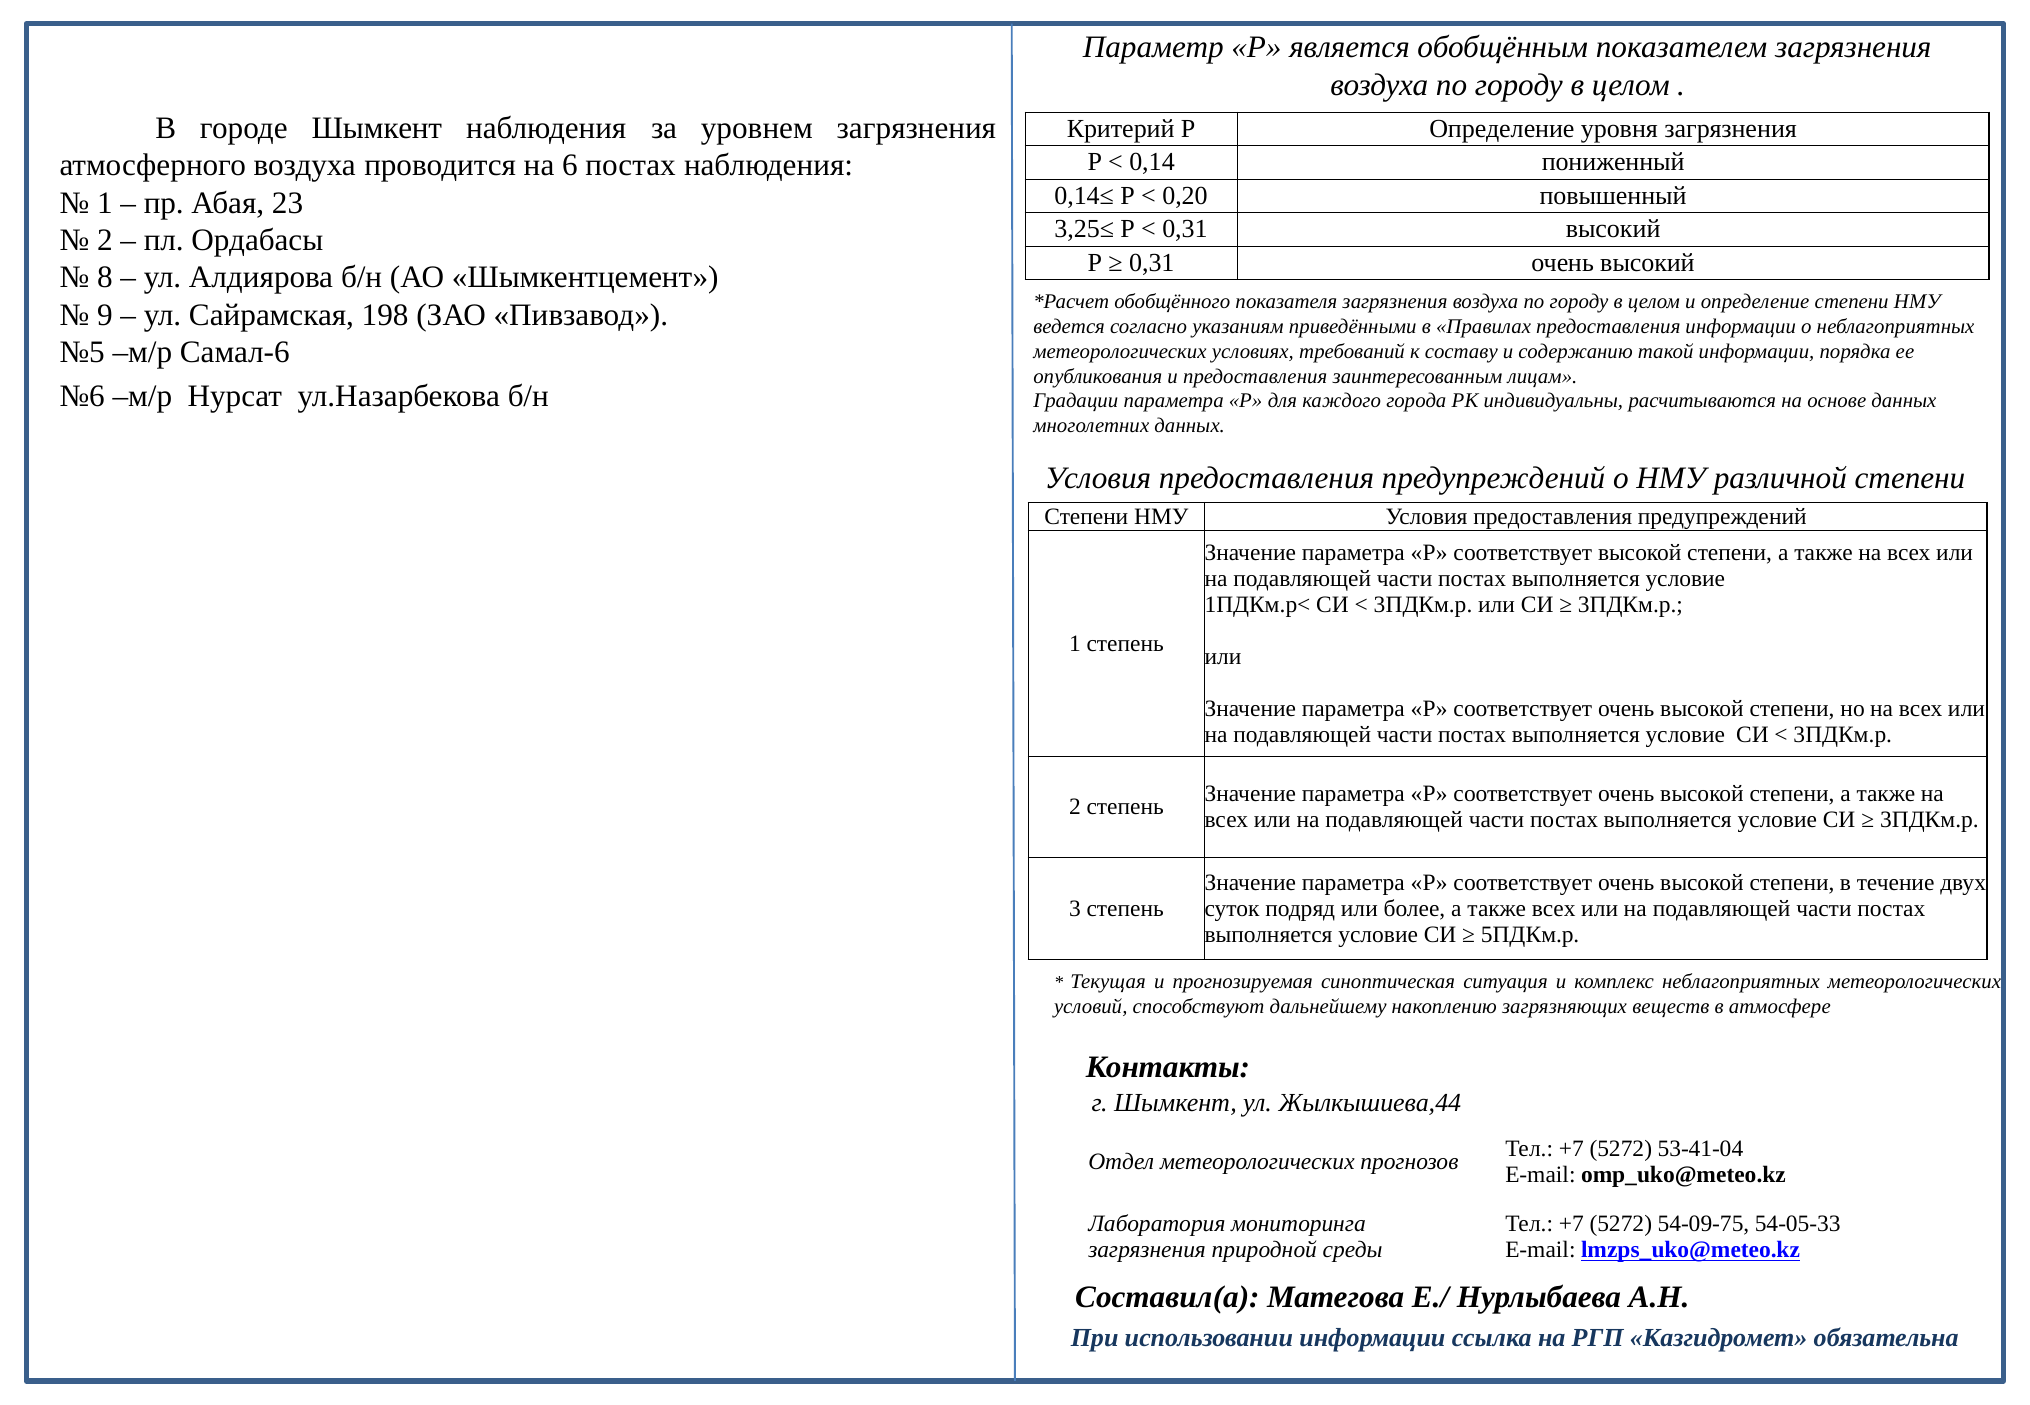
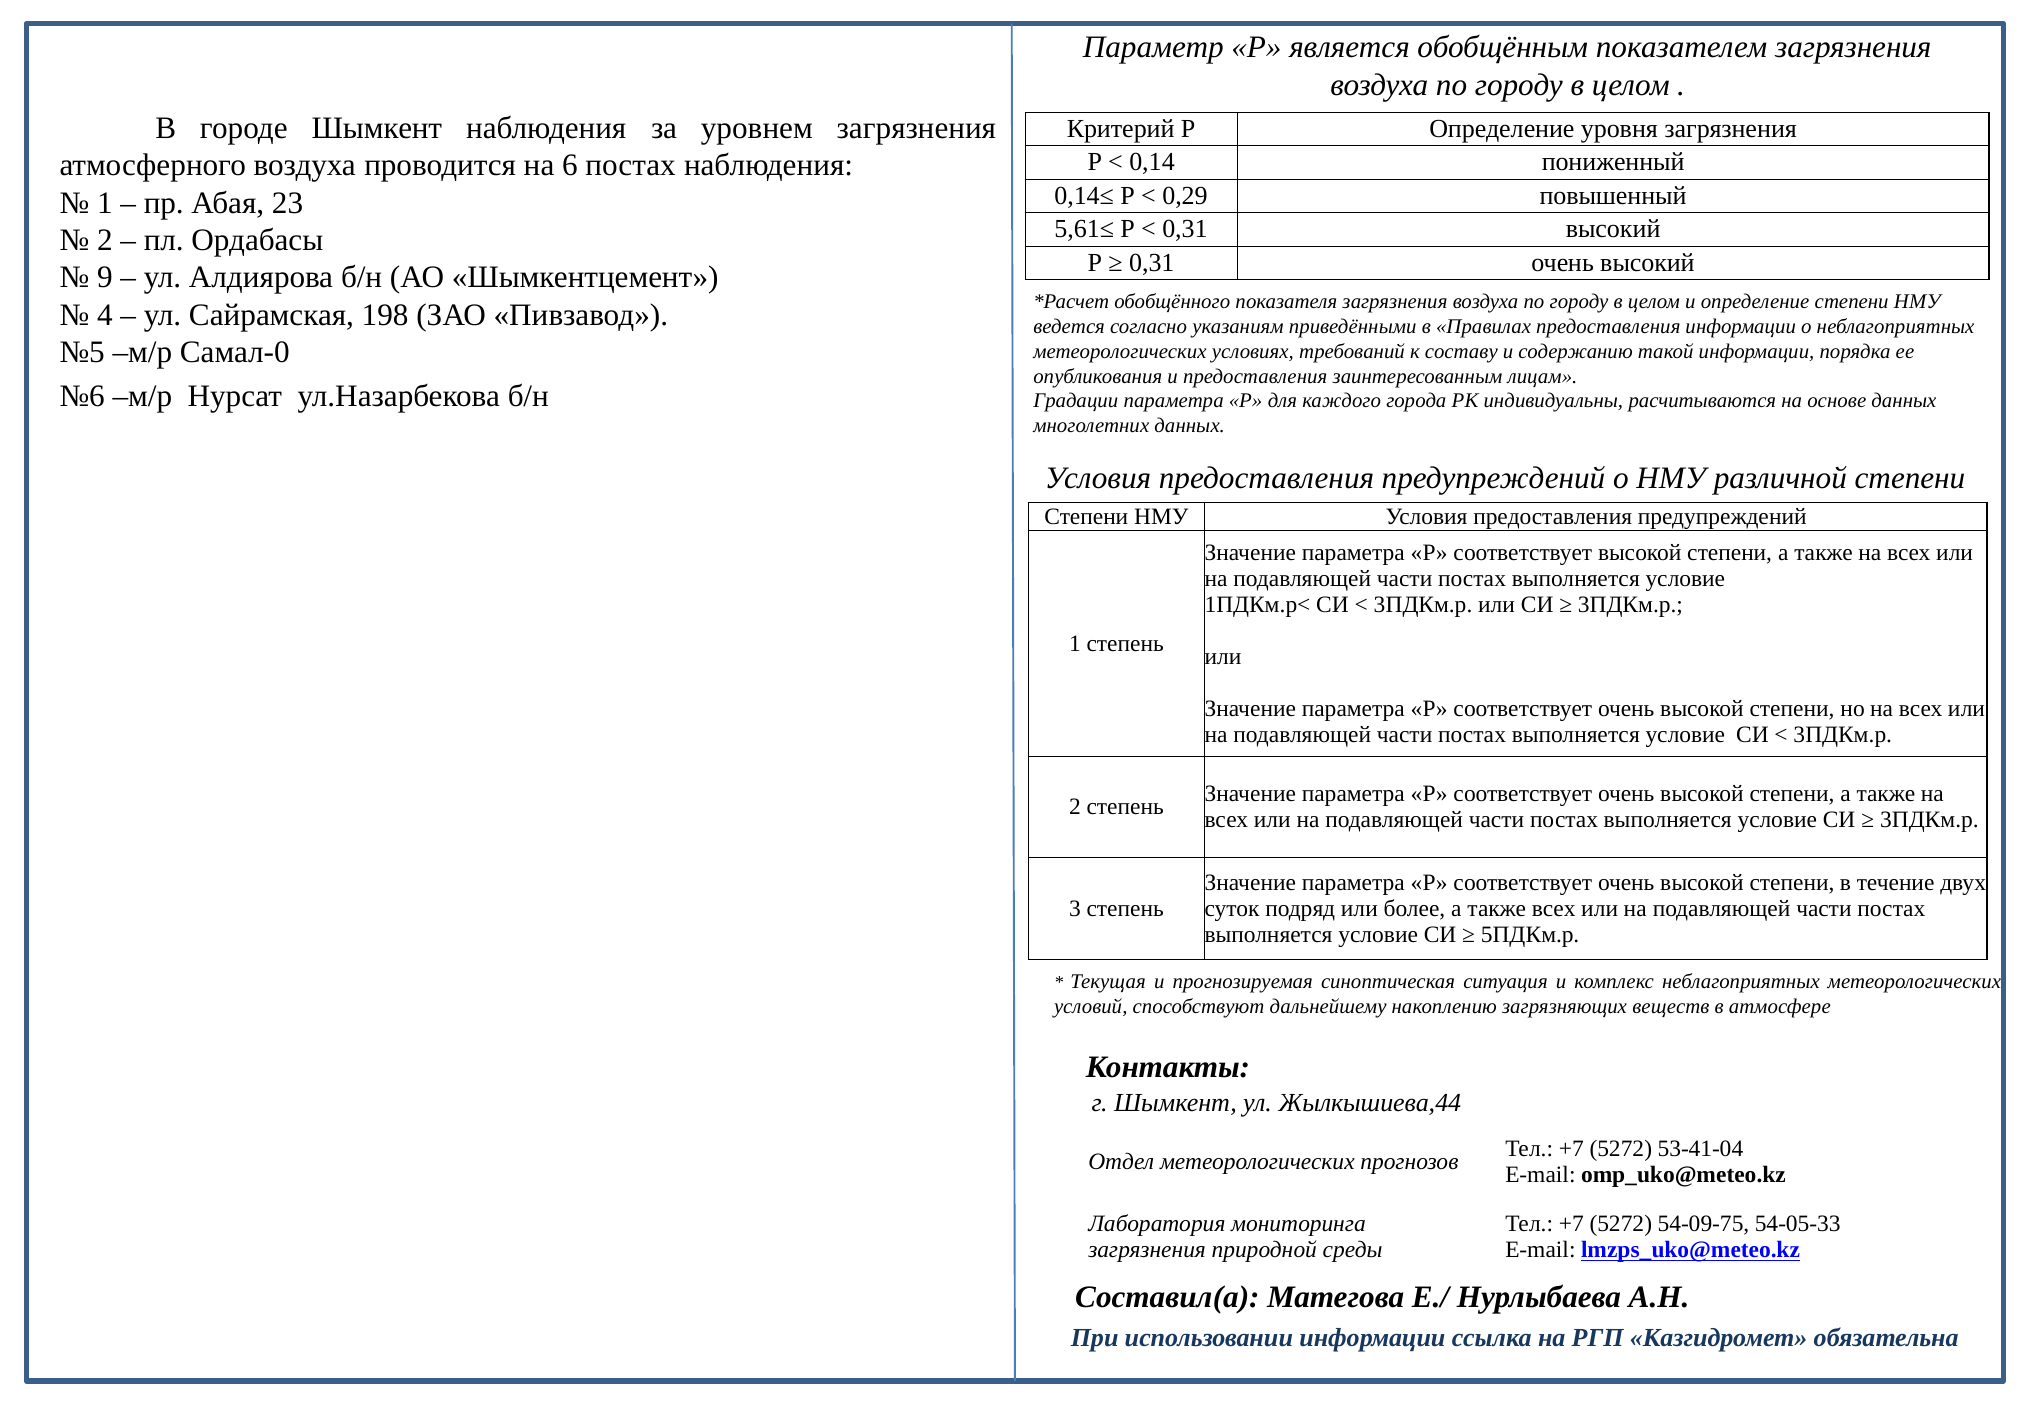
0,20: 0,20 -> 0,29
3,25≤: 3,25≤ -> 5,61≤
8: 8 -> 9
9: 9 -> 4
Самал-6: Самал-6 -> Самал-0
